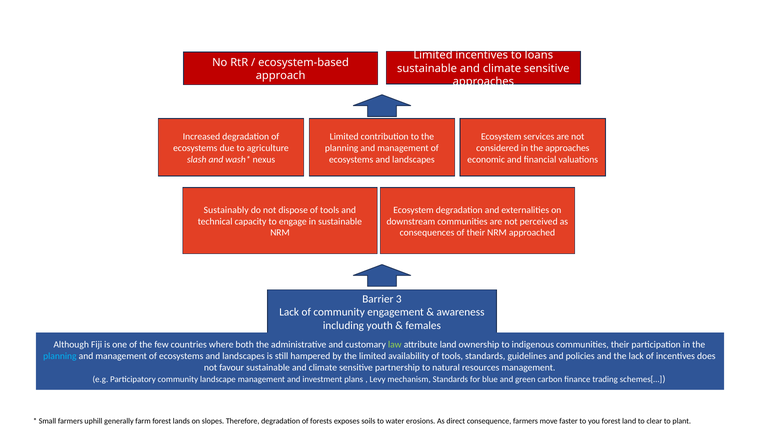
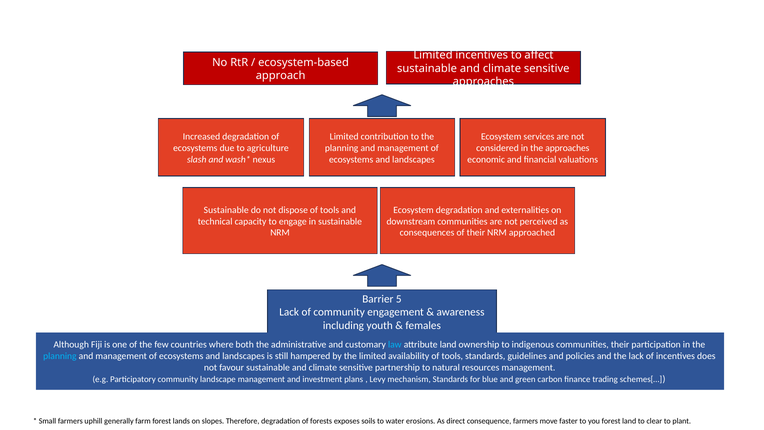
loans: loans -> affect
Sustainably at (226, 210): Sustainably -> Sustainable
3: 3 -> 5
law colour: light green -> light blue
